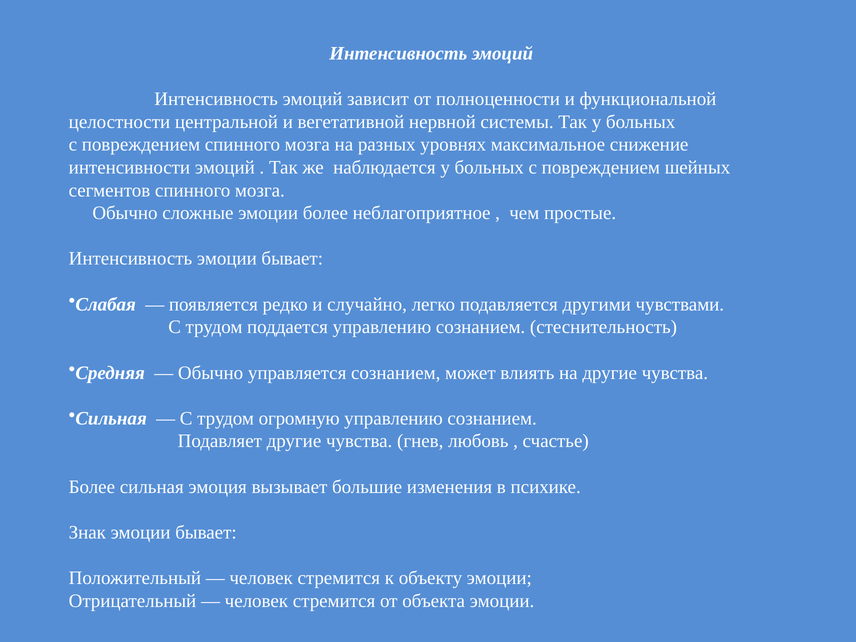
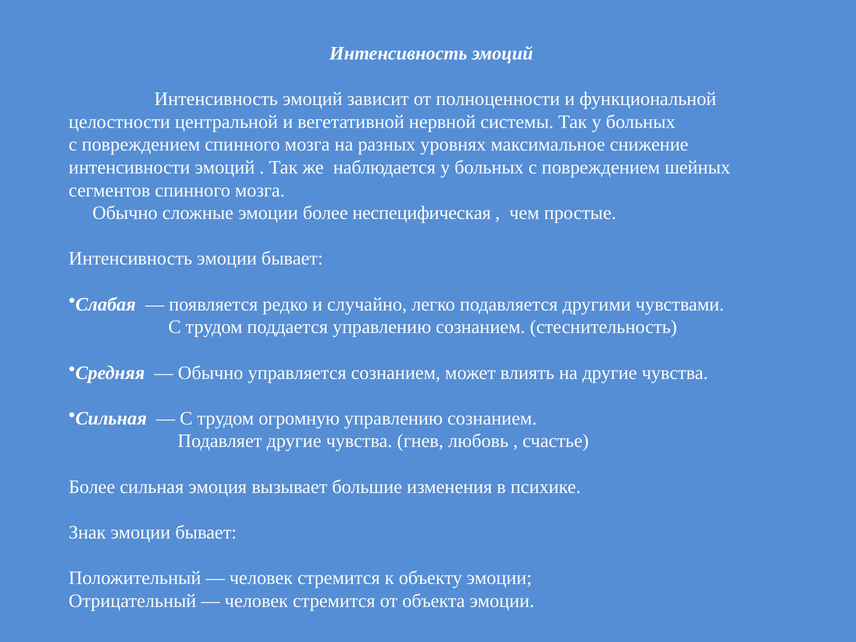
неблагоприятное: неблагоприятное -> неспецифическая
